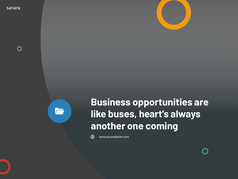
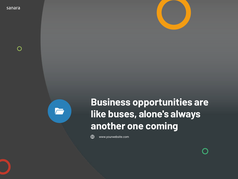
heart's: heart's -> alone's
